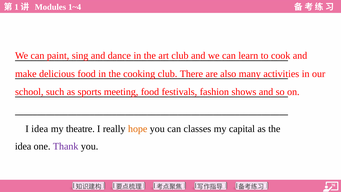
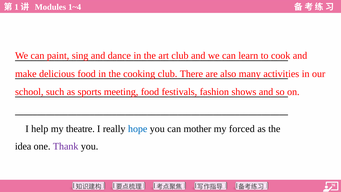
I idea: idea -> help
hope colour: orange -> blue
classes: classes -> mother
capital: capital -> forced
